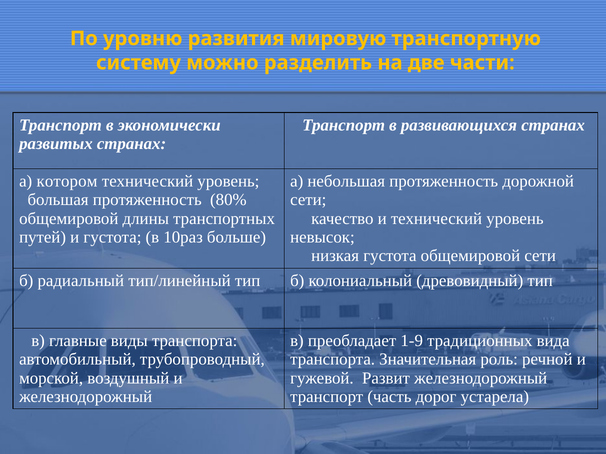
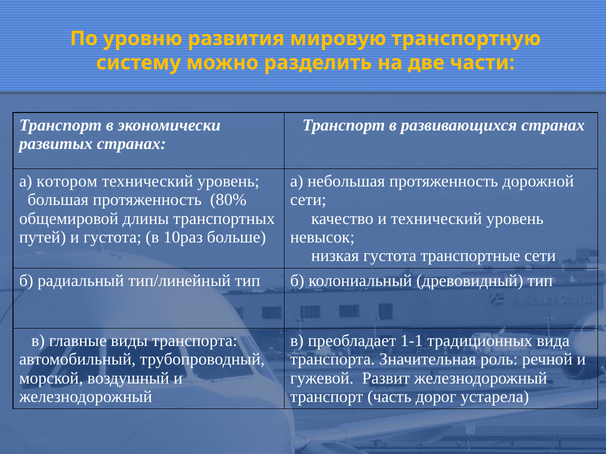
густота общемировой: общемировой -> транспортные
1-9: 1-9 -> 1-1
